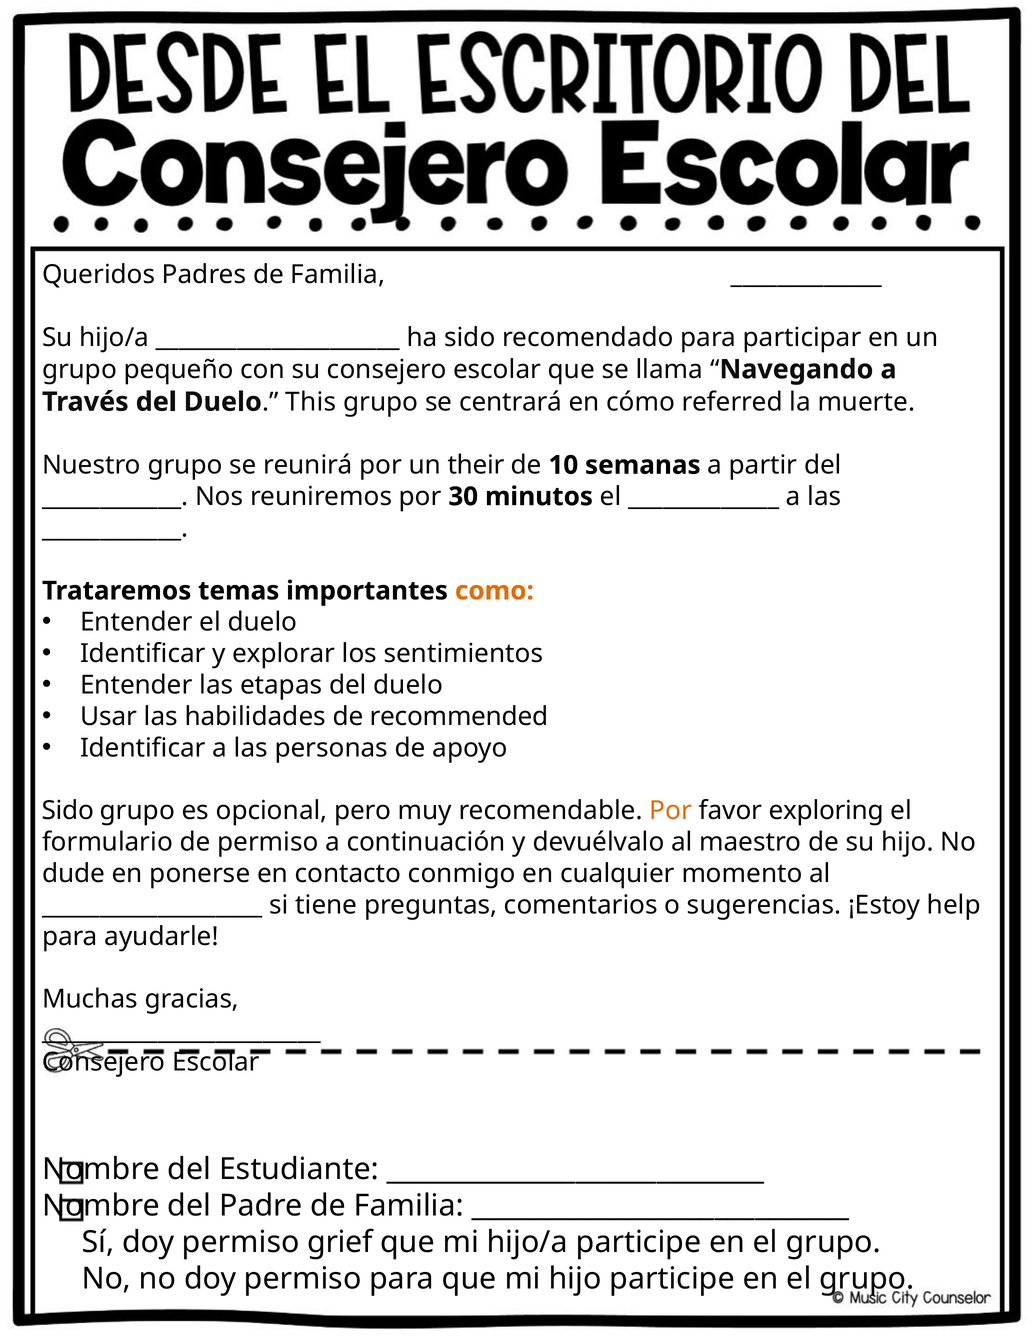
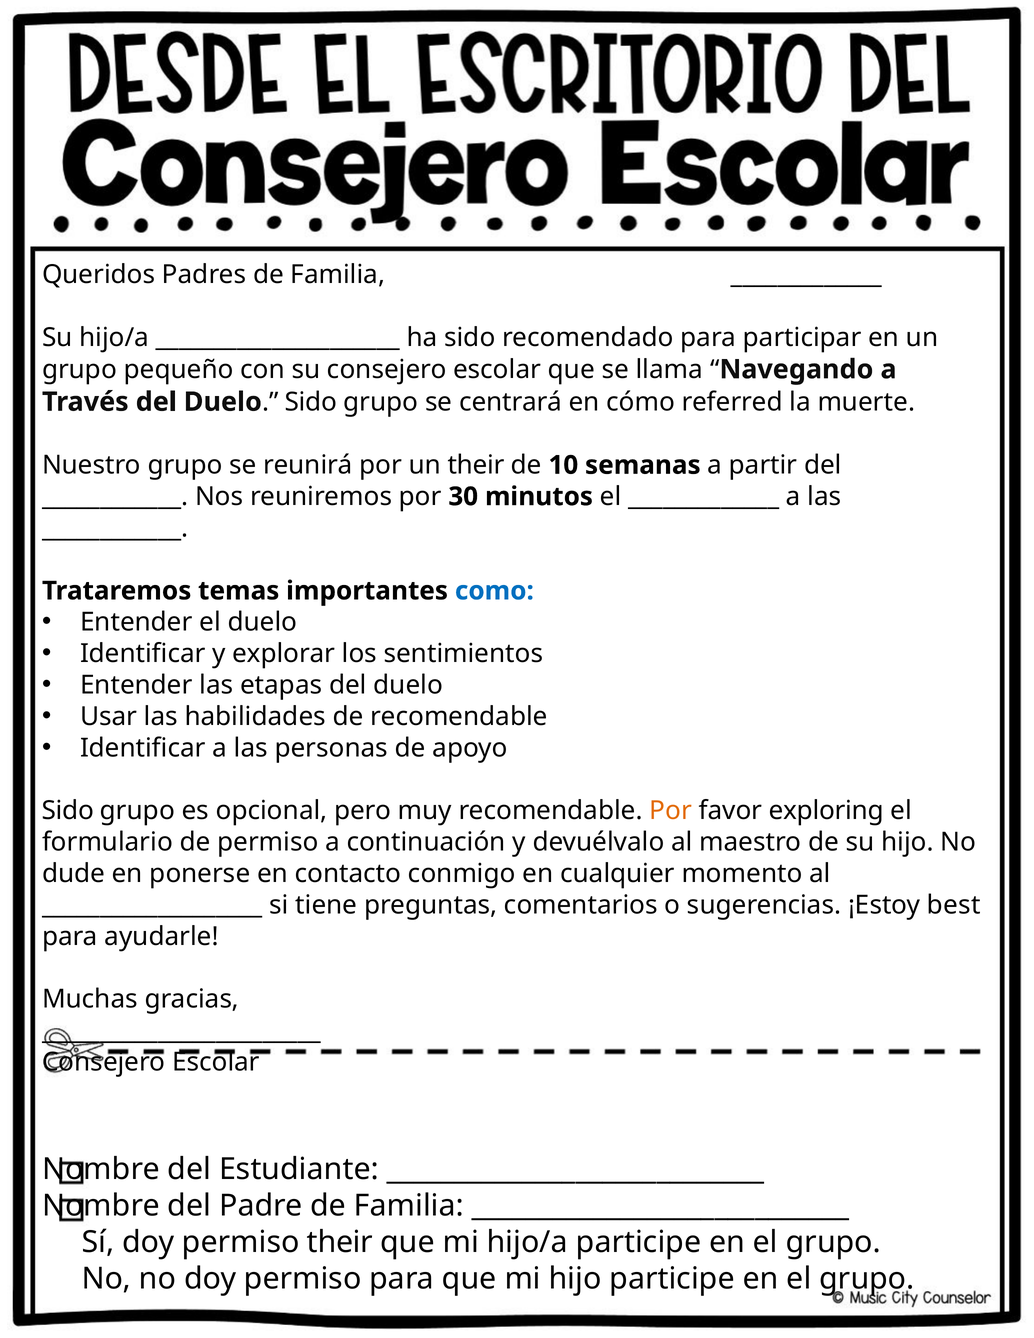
Duelo This: This -> Sido
como colour: orange -> blue
de recommended: recommended -> recomendable
help: help -> best
permiso grief: grief -> their
